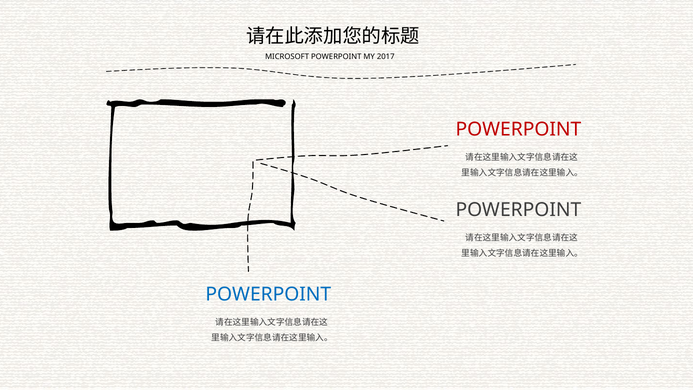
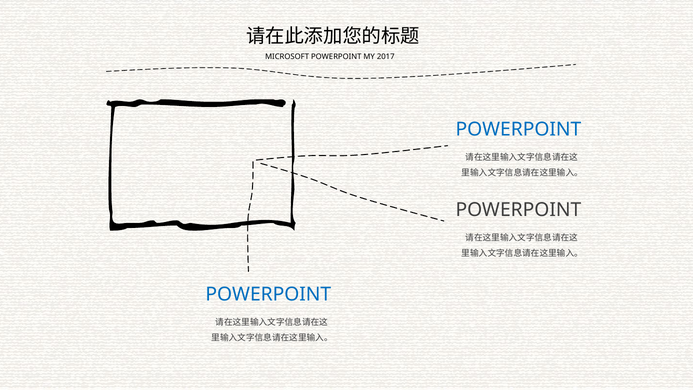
POWERPOINT at (518, 129) colour: red -> blue
